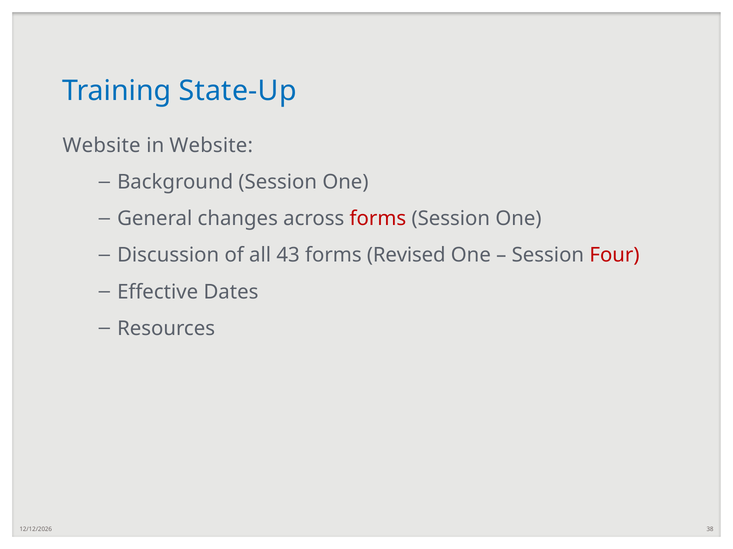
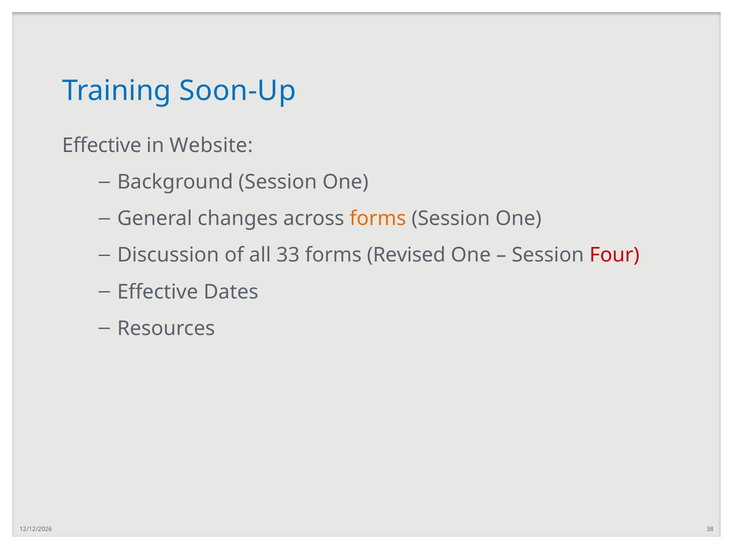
State-Up: State-Up -> Soon-Up
Website at (102, 146): Website -> Effective
forms at (378, 219) colour: red -> orange
43: 43 -> 33
